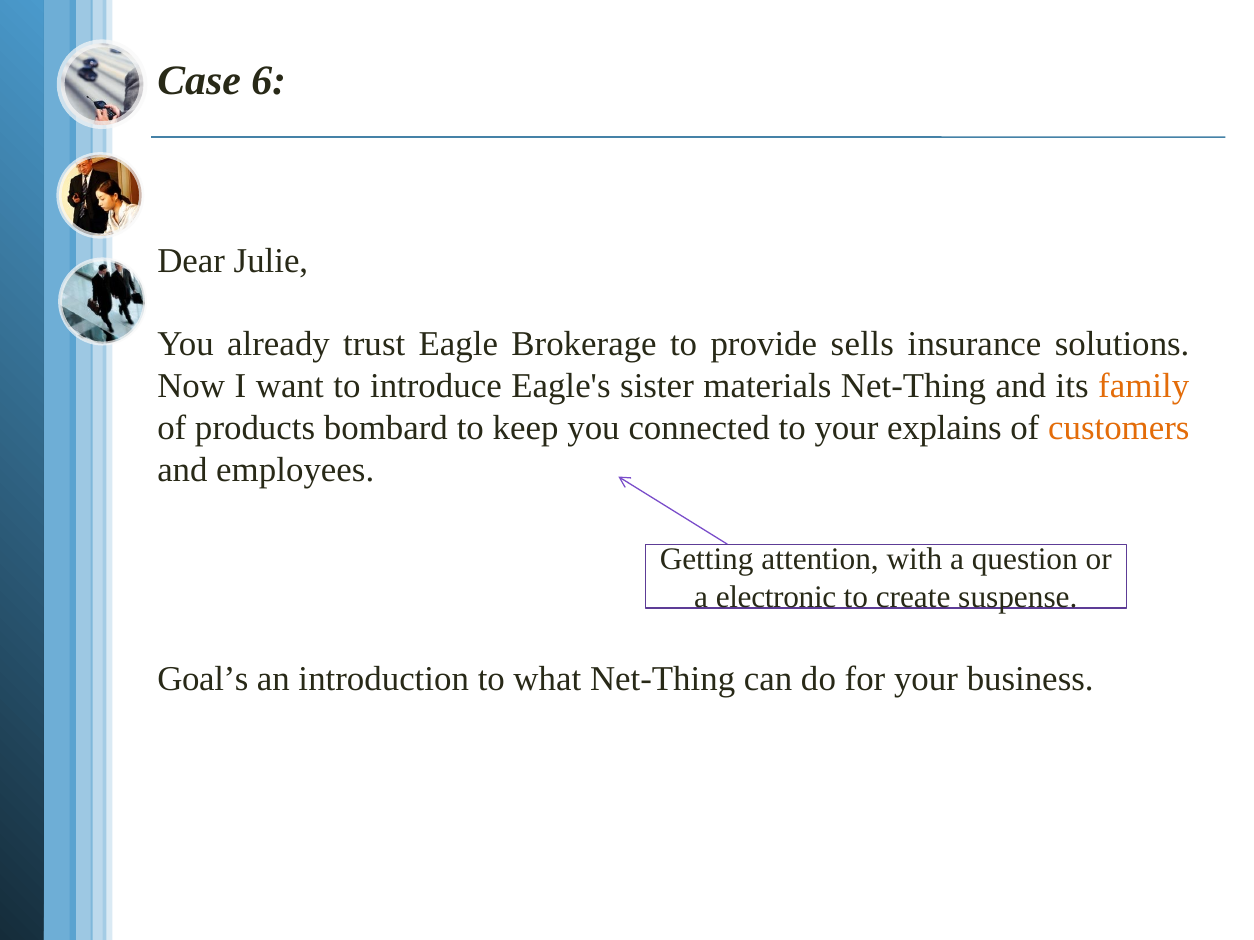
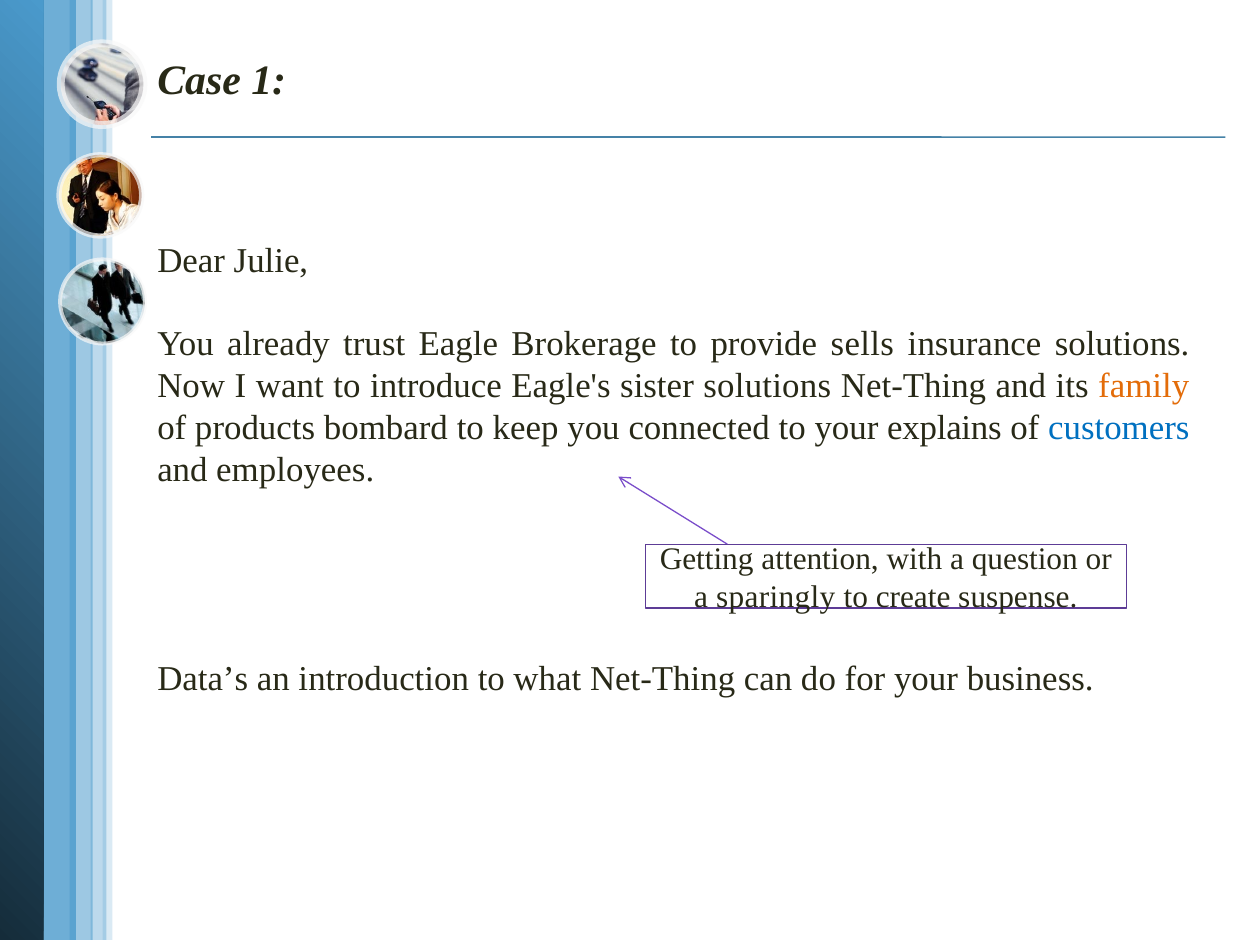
6: 6 -> 1
sister materials: materials -> solutions
customers colour: orange -> blue
electronic: electronic -> sparingly
Goal’s: Goal’s -> Data’s
